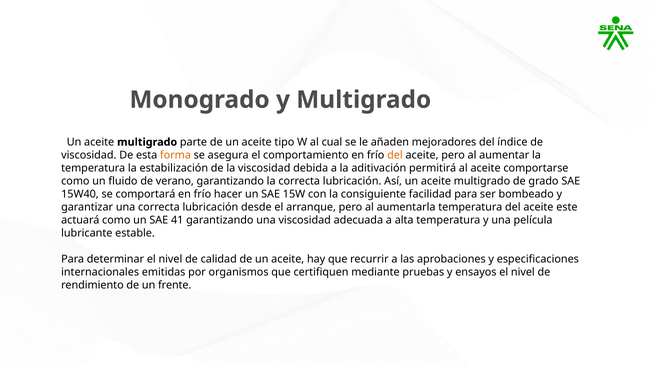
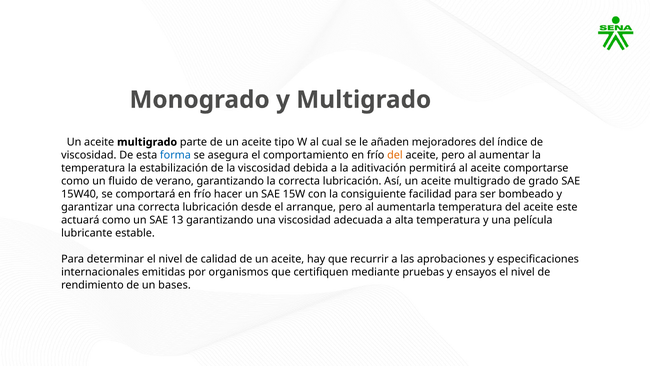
forma colour: orange -> blue
41: 41 -> 13
frente: frente -> bases
